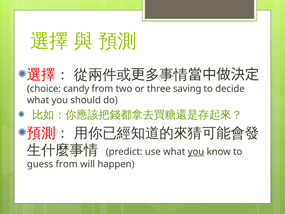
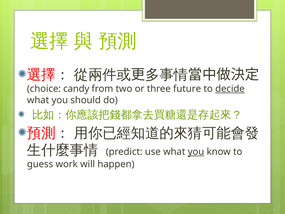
saving: saving -> future
decide underline: none -> present
guess from: from -> work
